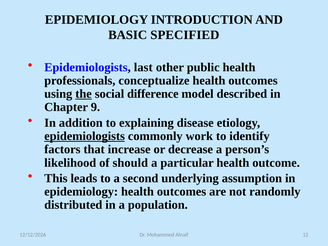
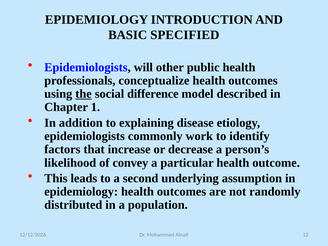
last: last -> will
9: 9 -> 1
epidemiologists at (85, 136) underline: present -> none
should: should -> convey
